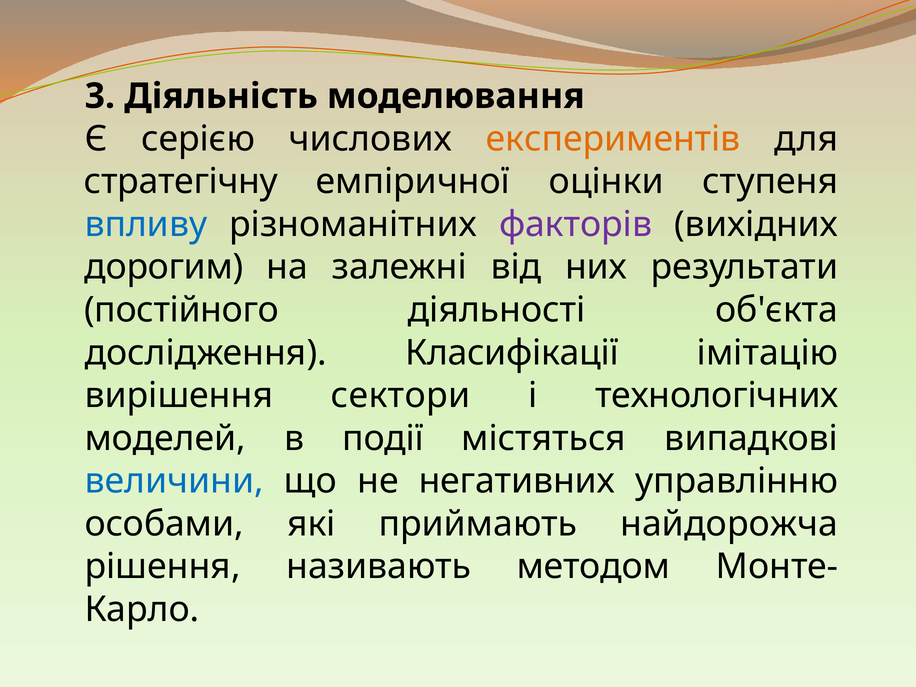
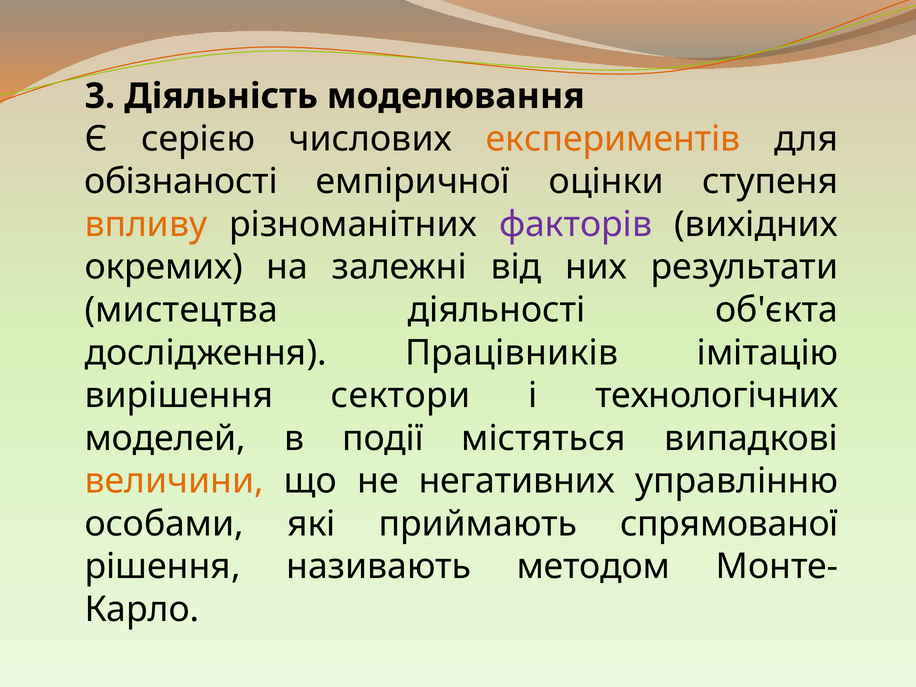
стратегічну: стратегічну -> обізнаності
впливу colour: blue -> orange
дорогим: дорогим -> окремих
постійного: постійного -> мистецтва
Класифікації: Класифікації -> Працівників
величини colour: blue -> orange
найдорожча: найдорожча -> спрямованої
